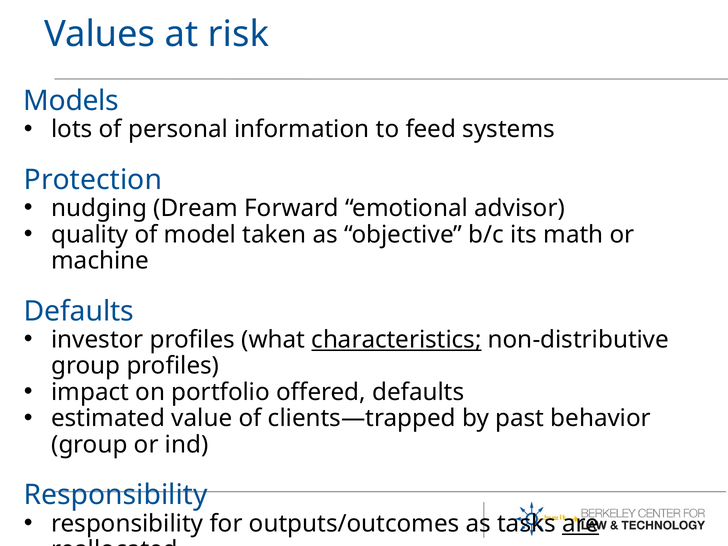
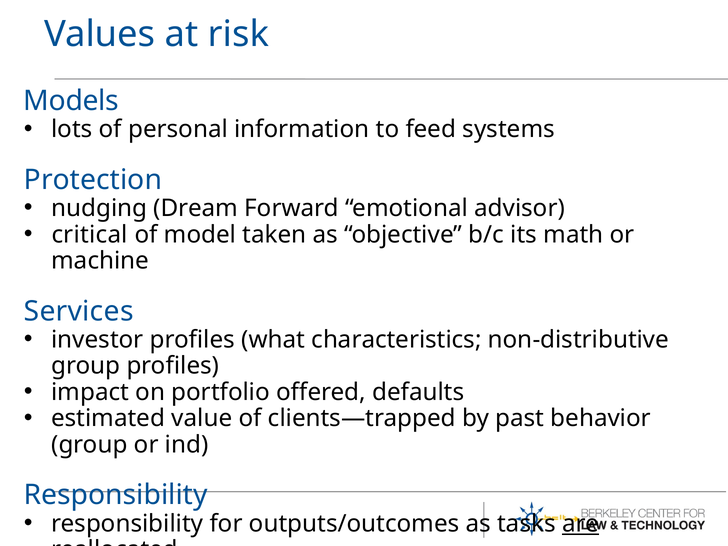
quality: quality -> critical
Defaults at (79, 311): Defaults -> Services
characteristics underline: present -> none
